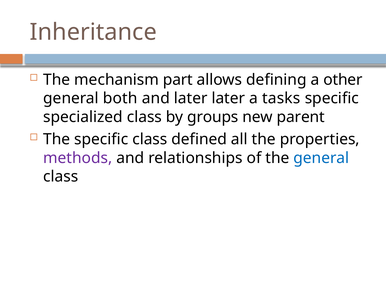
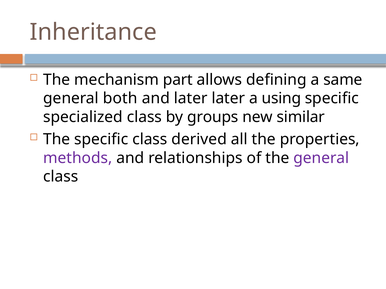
other: other -> same
tasks: tasks -> using
parent: parent -> similar
defined: defined -> derived
general at (321, 158) colour: blue -> purple
